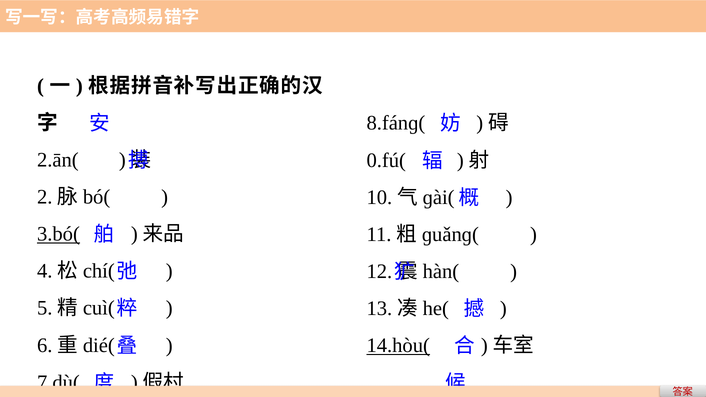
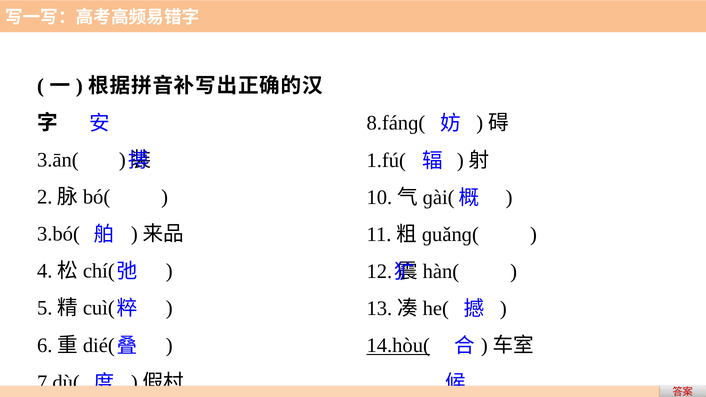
2.ān(: 2.ān( -> 3.ān(
0.fú(: 0.fú( -> 1.fú(
3.bó( underline: present -> none
